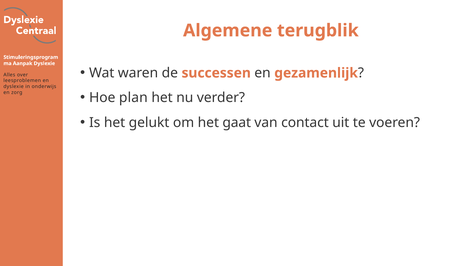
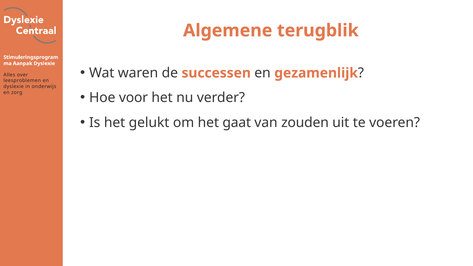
plan: plan -> voor
contact: contact -> zouden
